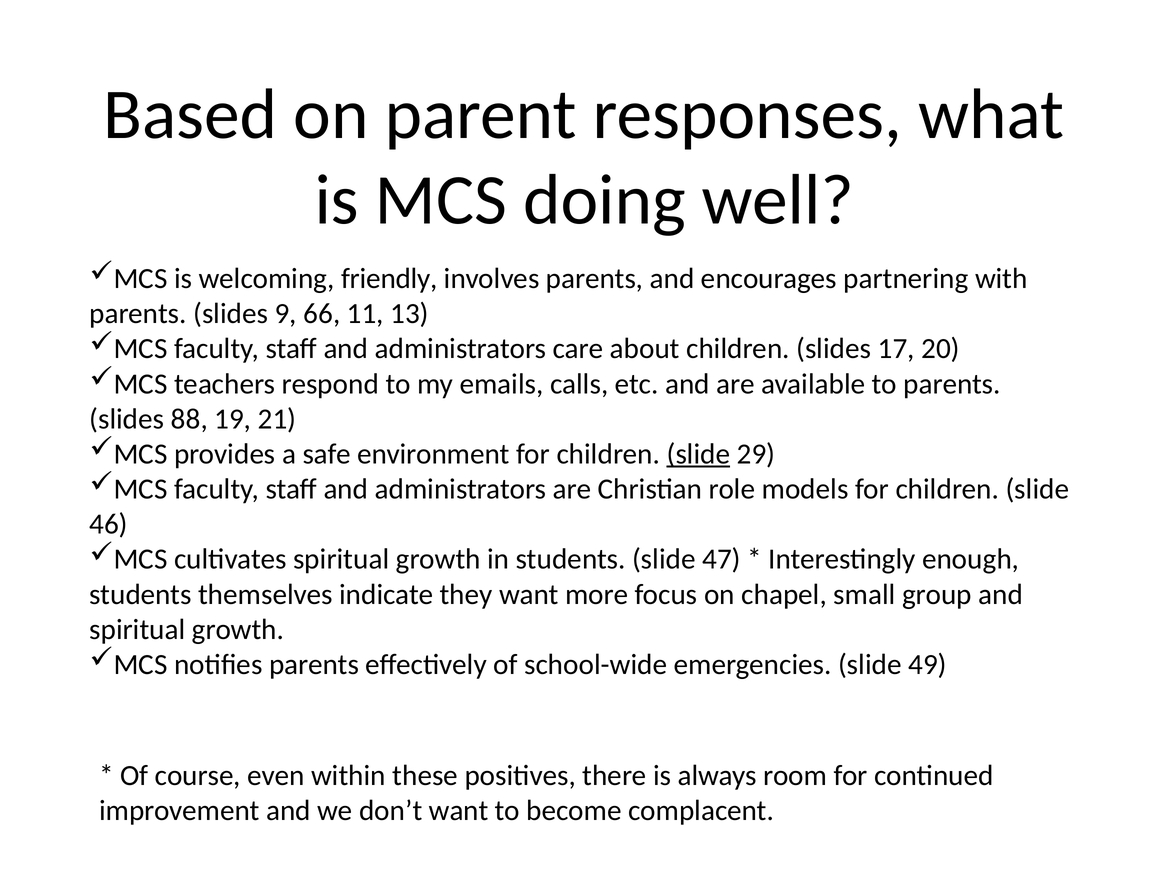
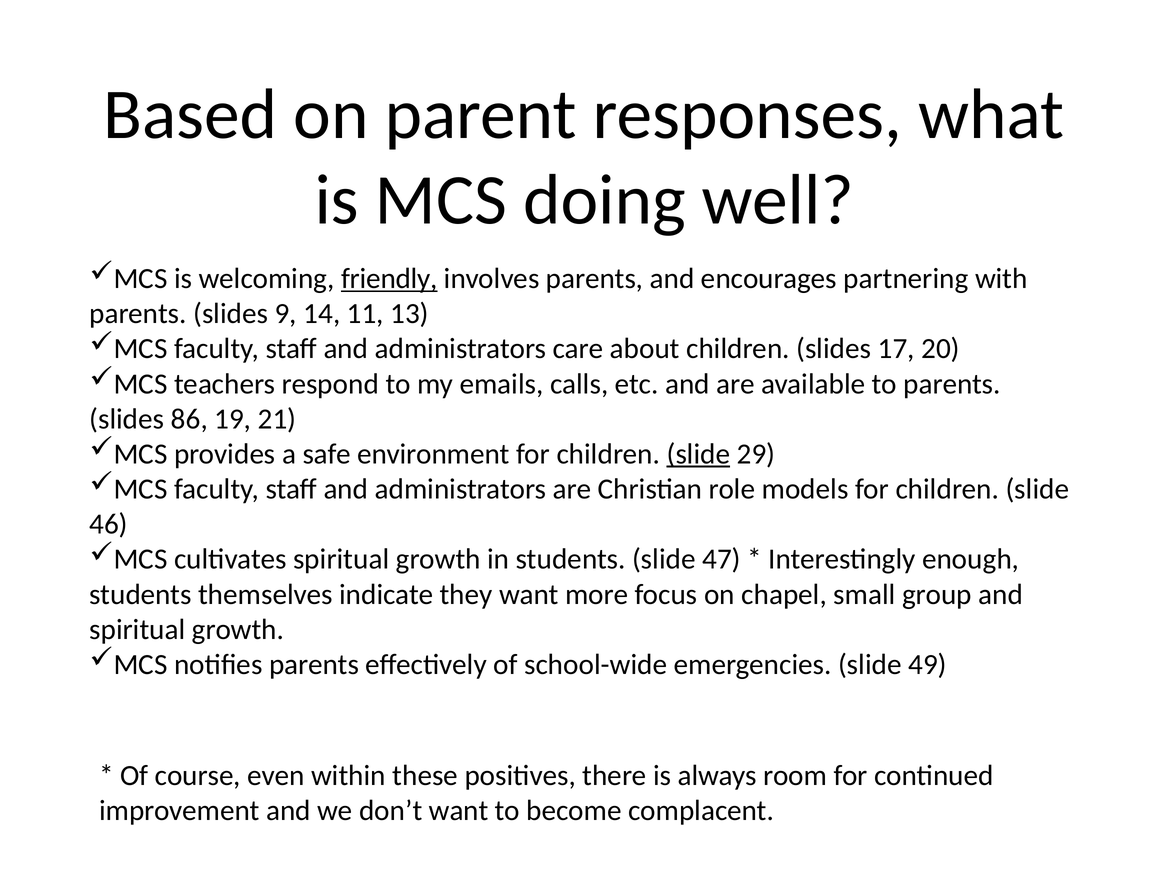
friendly underline: none -> present
66: 66 -> 14
88: 88 -> 86
